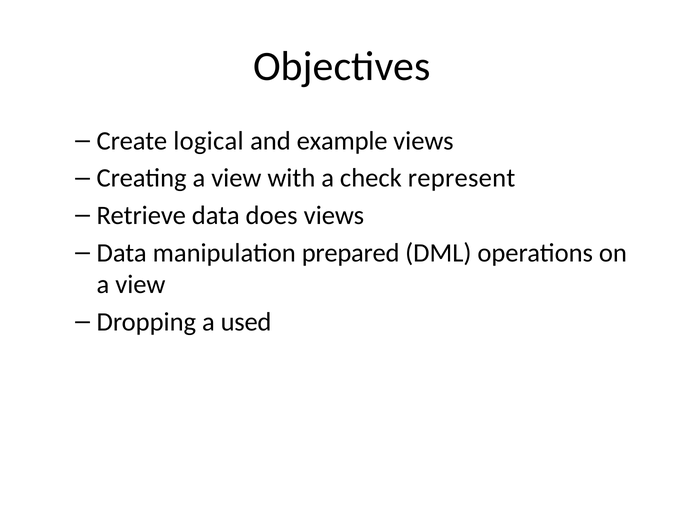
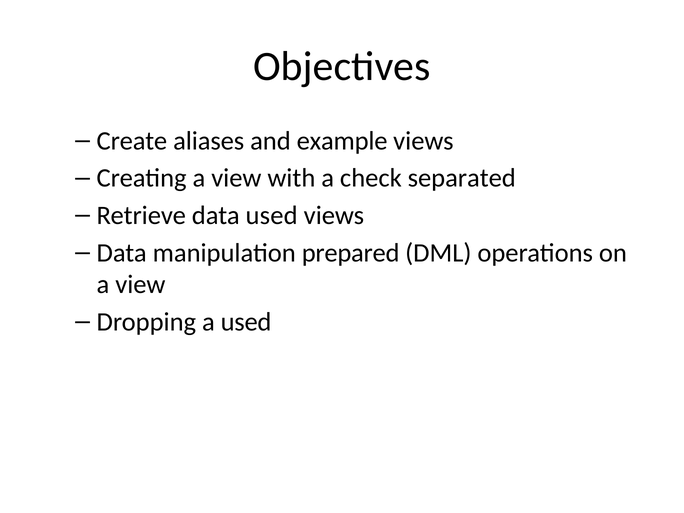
logical: logical -> aliases
represent: represent -> separated
data does: does -> used
